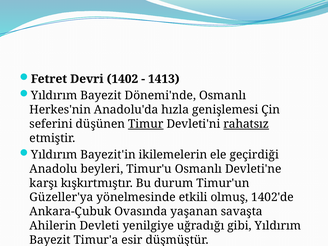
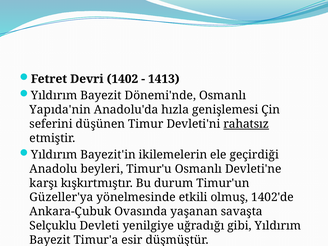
Herkes'nin: Herkes'nin -> Yapıda'nin
Timur underline: present -> none
Ahilerin: Ahilerin -> Selçuklu
